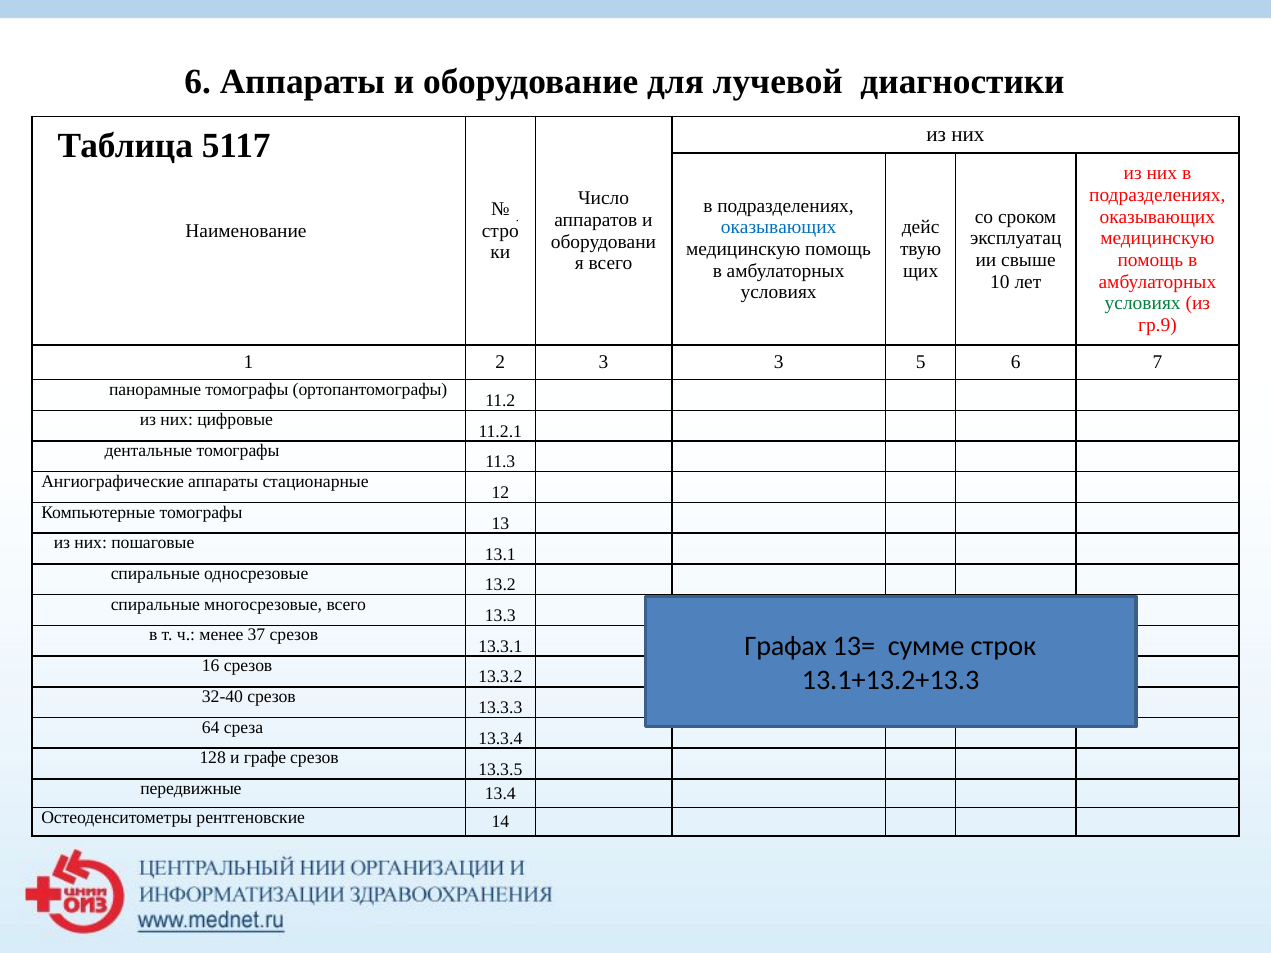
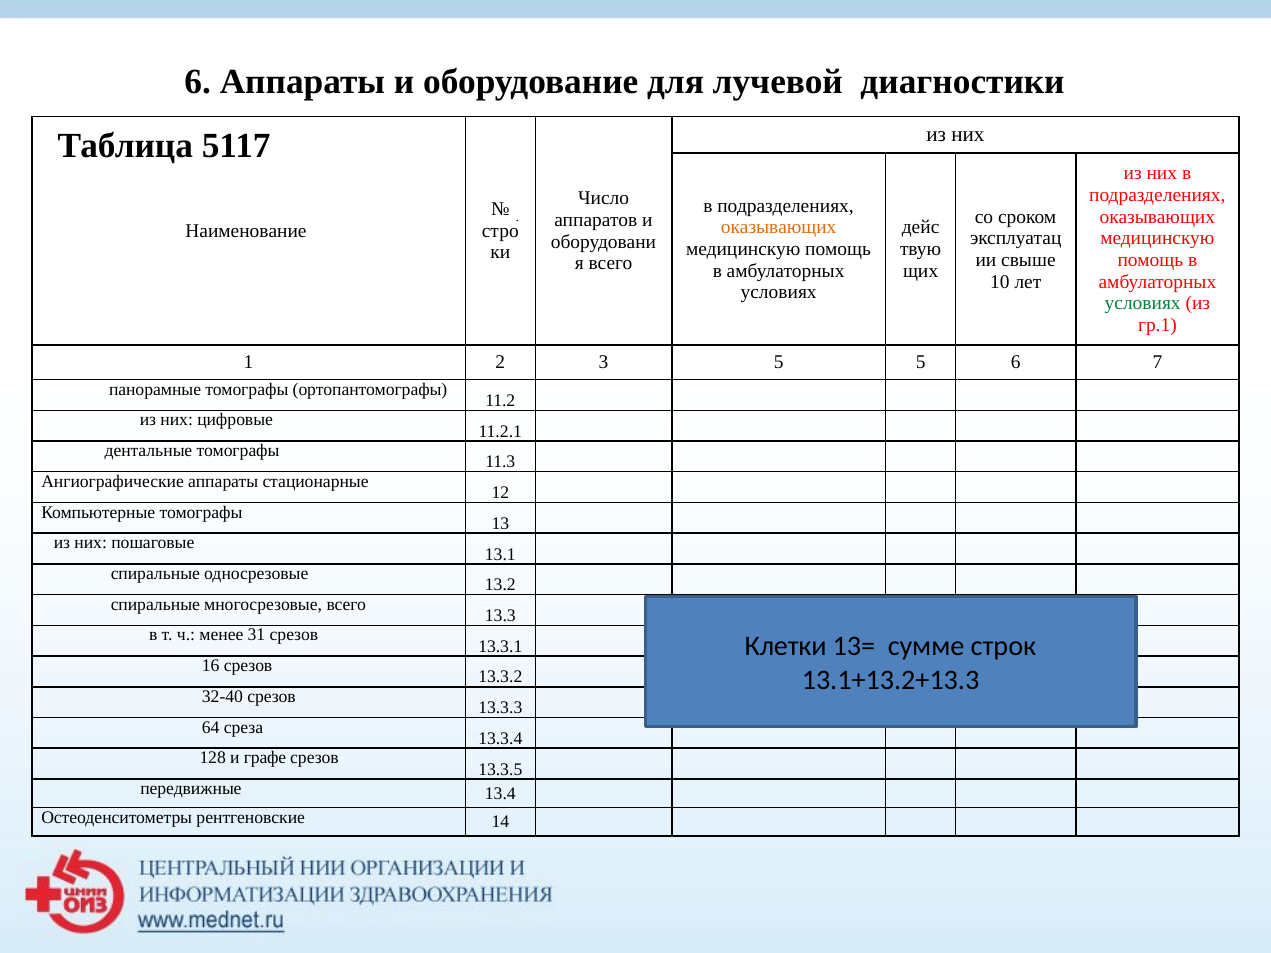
оказывающих at (779, 228) colour: blue -> orange
гр.9: гр.9 -> гр.1
3 3: 3 -> 5
37: 37 -> 31
Графах: Графах -> Клетки
